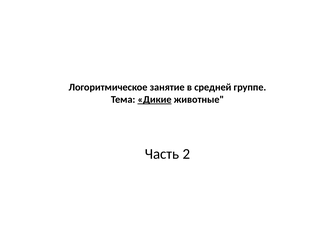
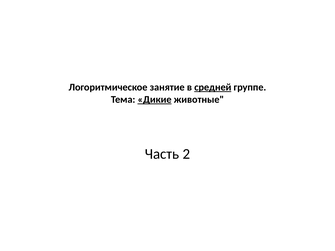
средней underline: none -> present
